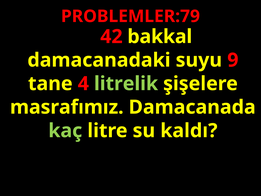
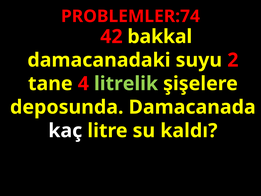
PROBLEMLER:79: PROBLEMLER:79 -> PROBLEMLER:74
9: 9 -> 2
masrafımız: masrafımız -> deposunda
kaç colour: light green -> white
